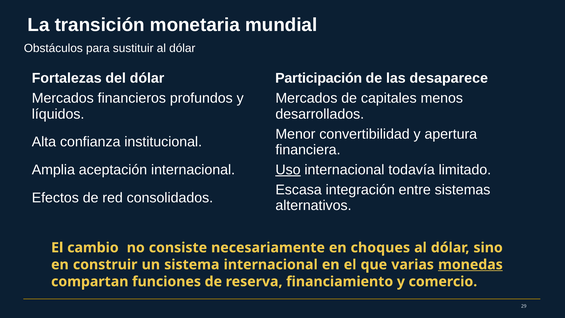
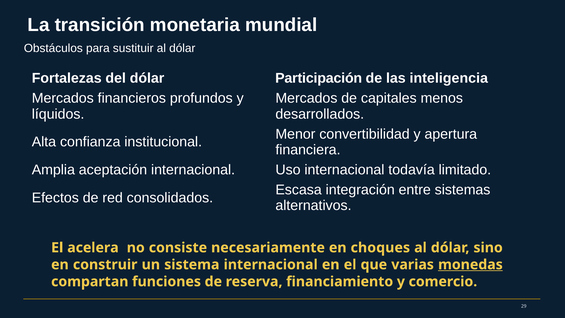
desaparece: desaparece -> inteligencia
Uso underline: present -> none
cambio: cambio -> acelera
